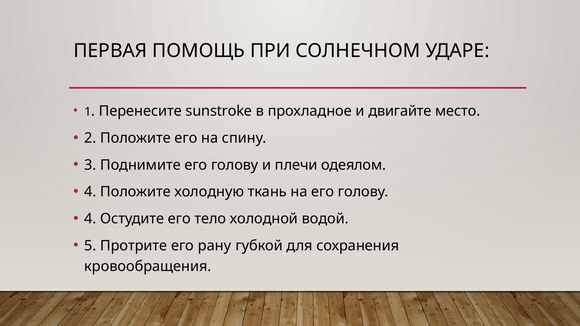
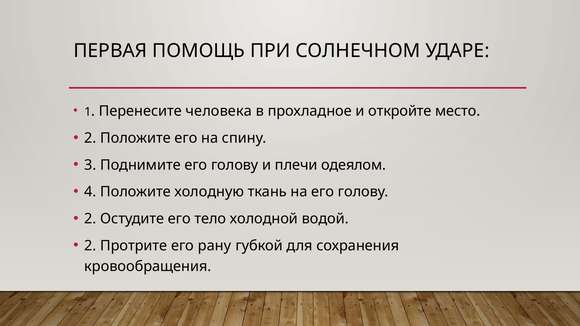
sunstroke: sunstroke -> человека
двигайте: двигайте -> откройте
4 at (90, 219): 4 -> 2
5 at (90, 246): 5 -> 2
